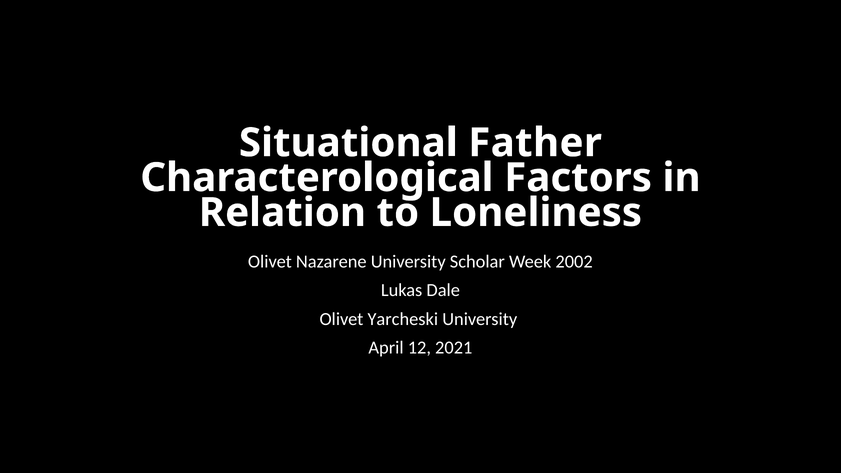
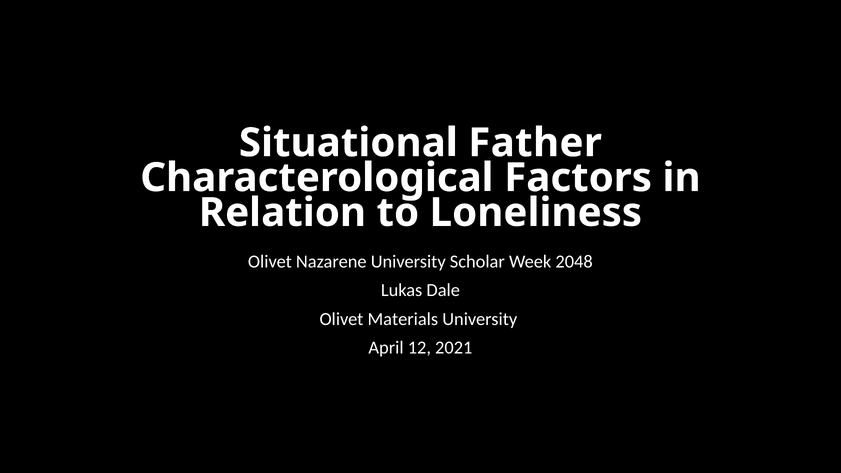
2002: 2002 -> 2048
Yarcheski: Yarcheski -> Materials
